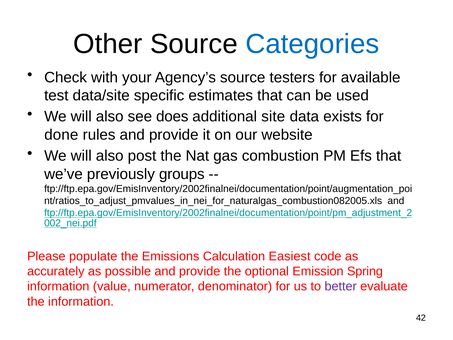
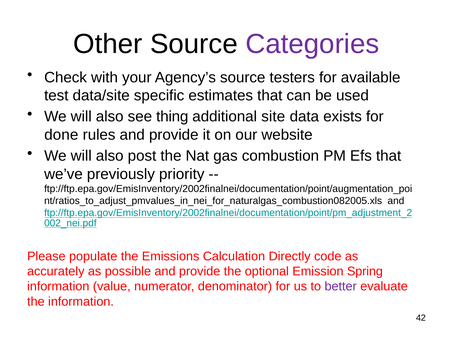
Categories colour: blue -> purple
does: does -> thing
groups: groups -> priority
Easiest: Easiest -> Directly
